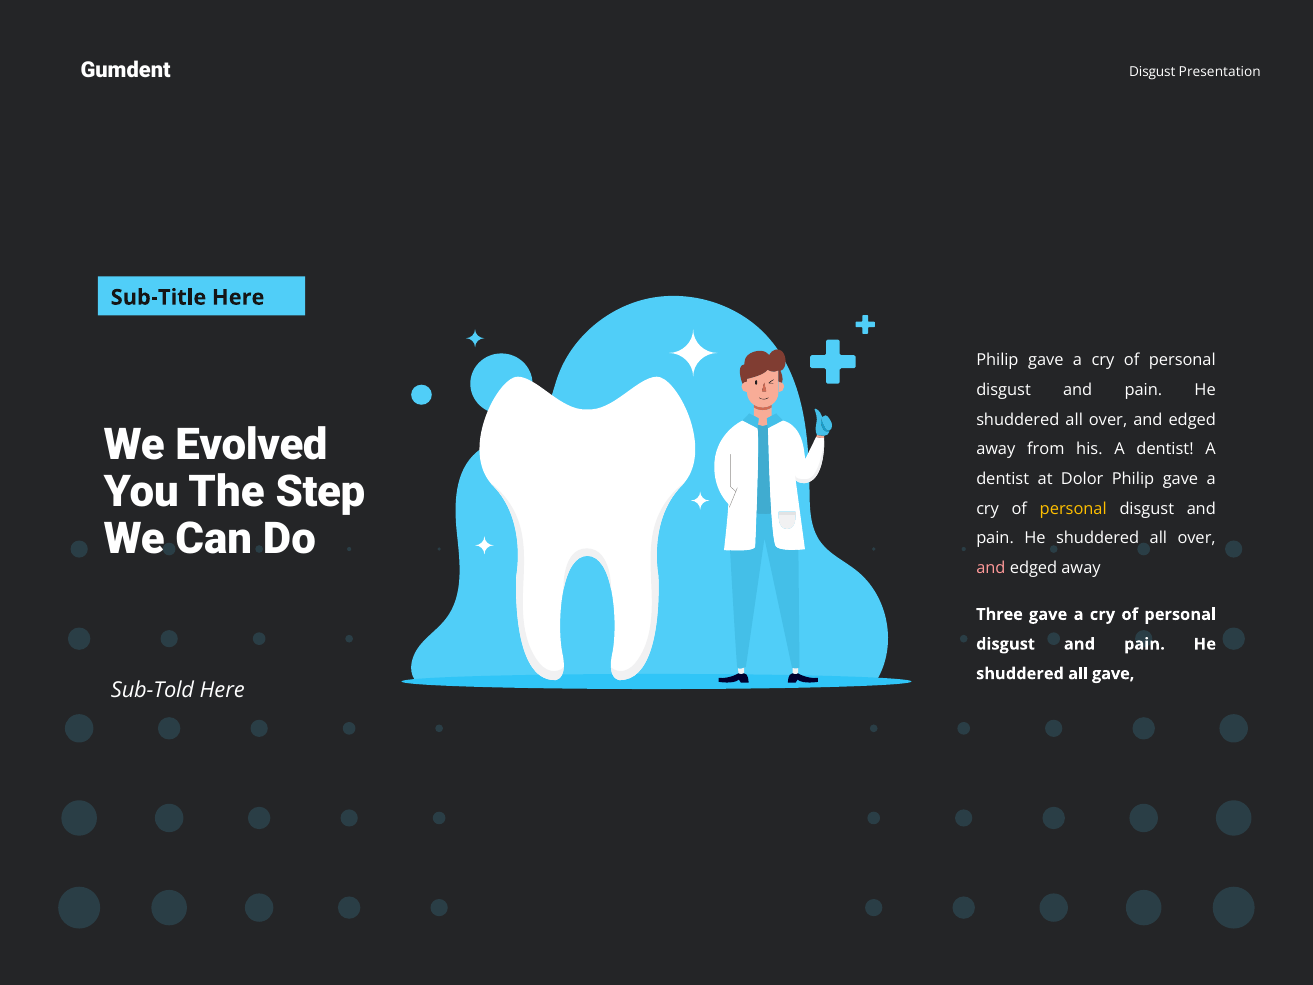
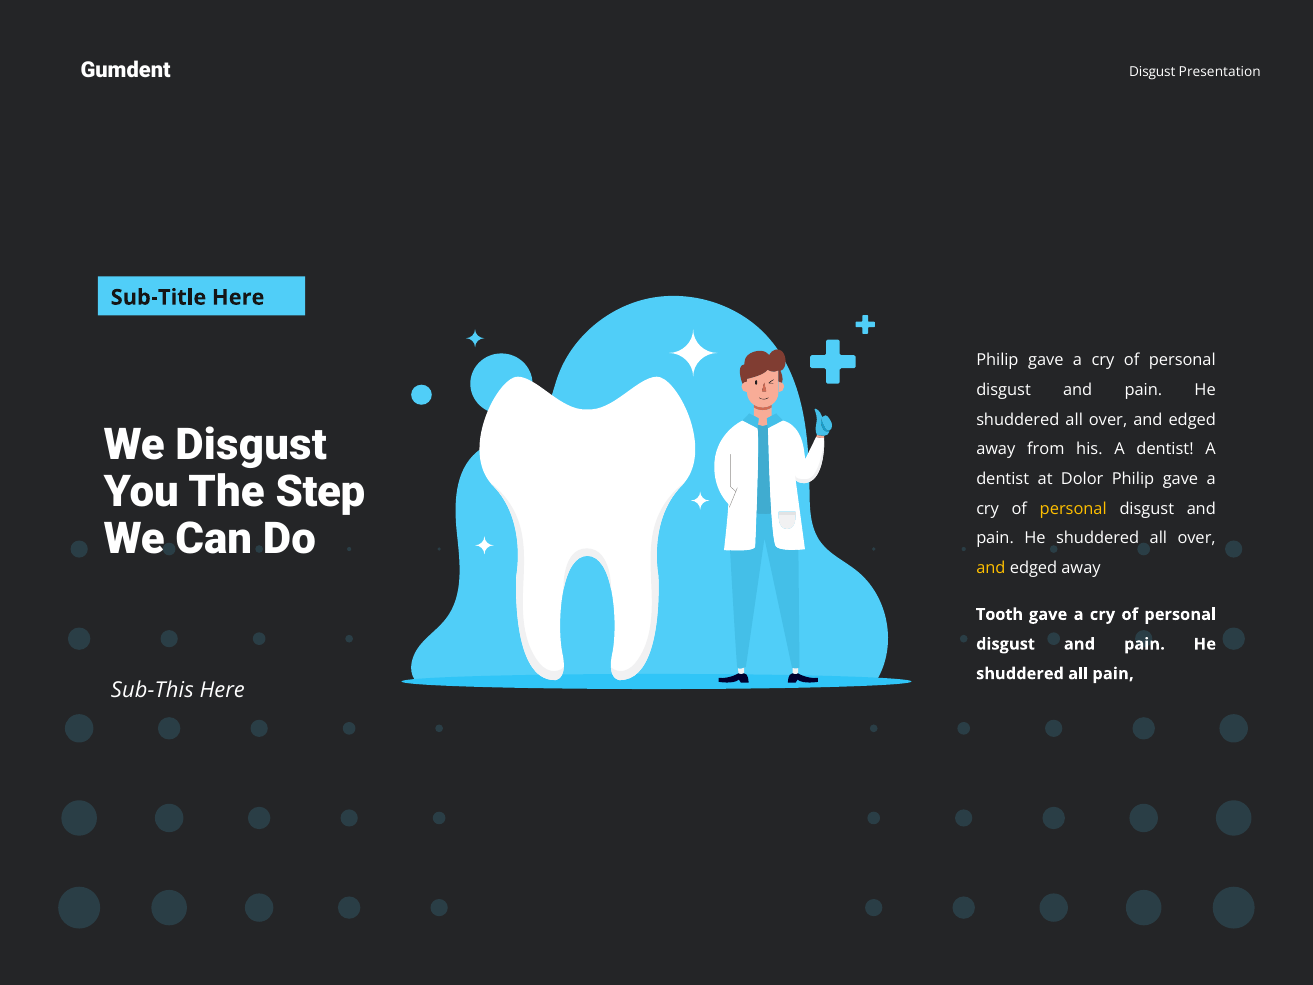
We Evolved: Evolved -> Disgust
and at (991, 568) colour: pink -> yellow
Three: Three -> Tooth
all gave: gave -> pain
Sub-Told: Sub-Told -> Sub-This
